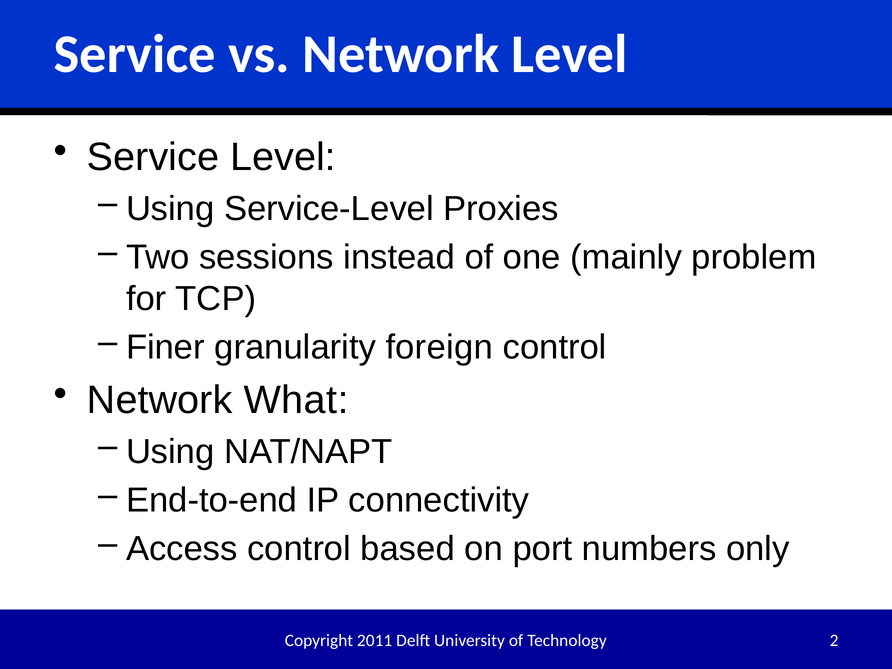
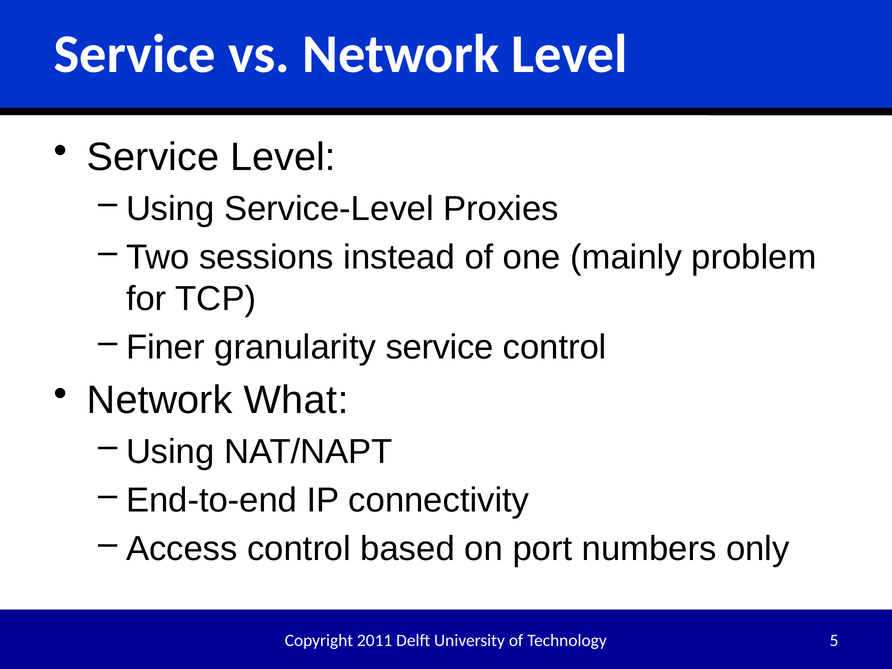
granularity foreign: foreign -> service
2: 2 -> 5
